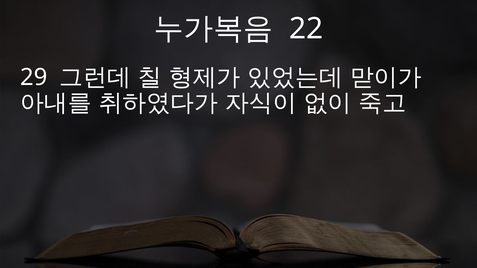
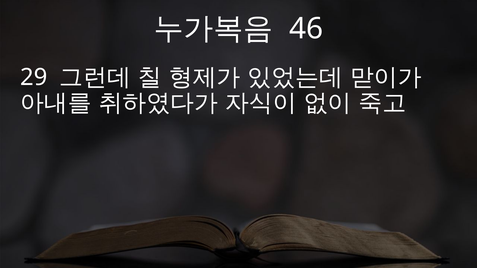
22: 22 -> 46
